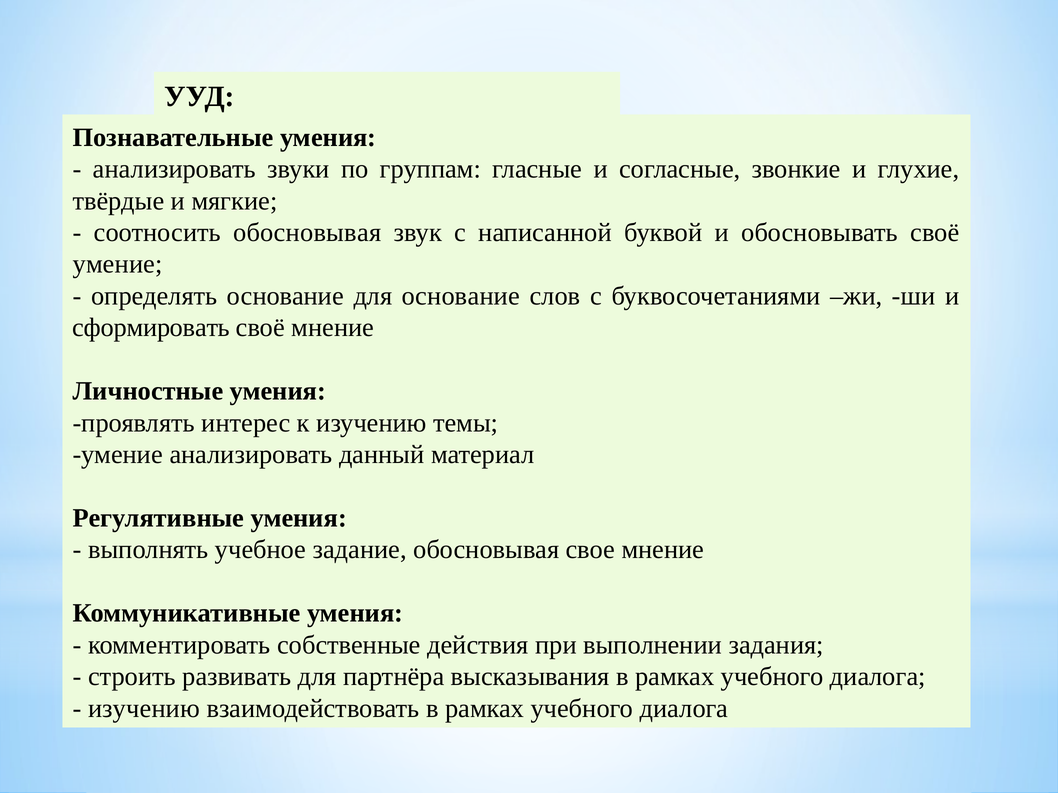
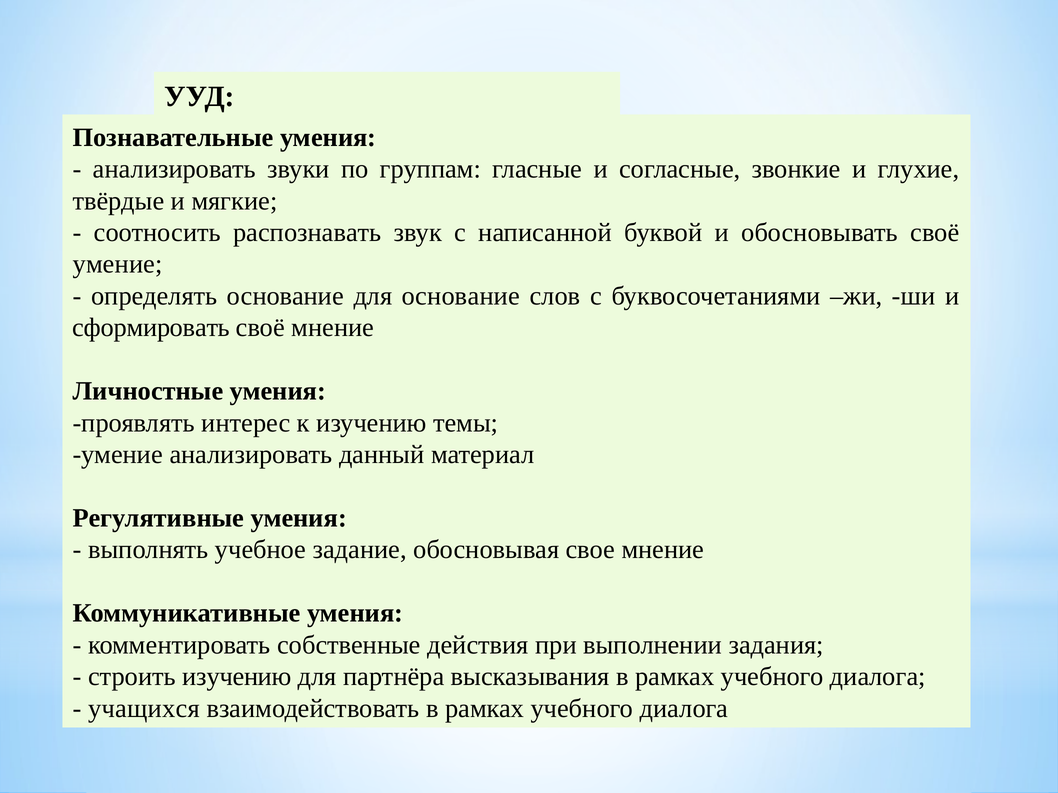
соотносить обосновывая: обосновывая -> распознавать
строить развивать: развивать -> изучению
изучению at (144, 709): изучению -> учащихся
